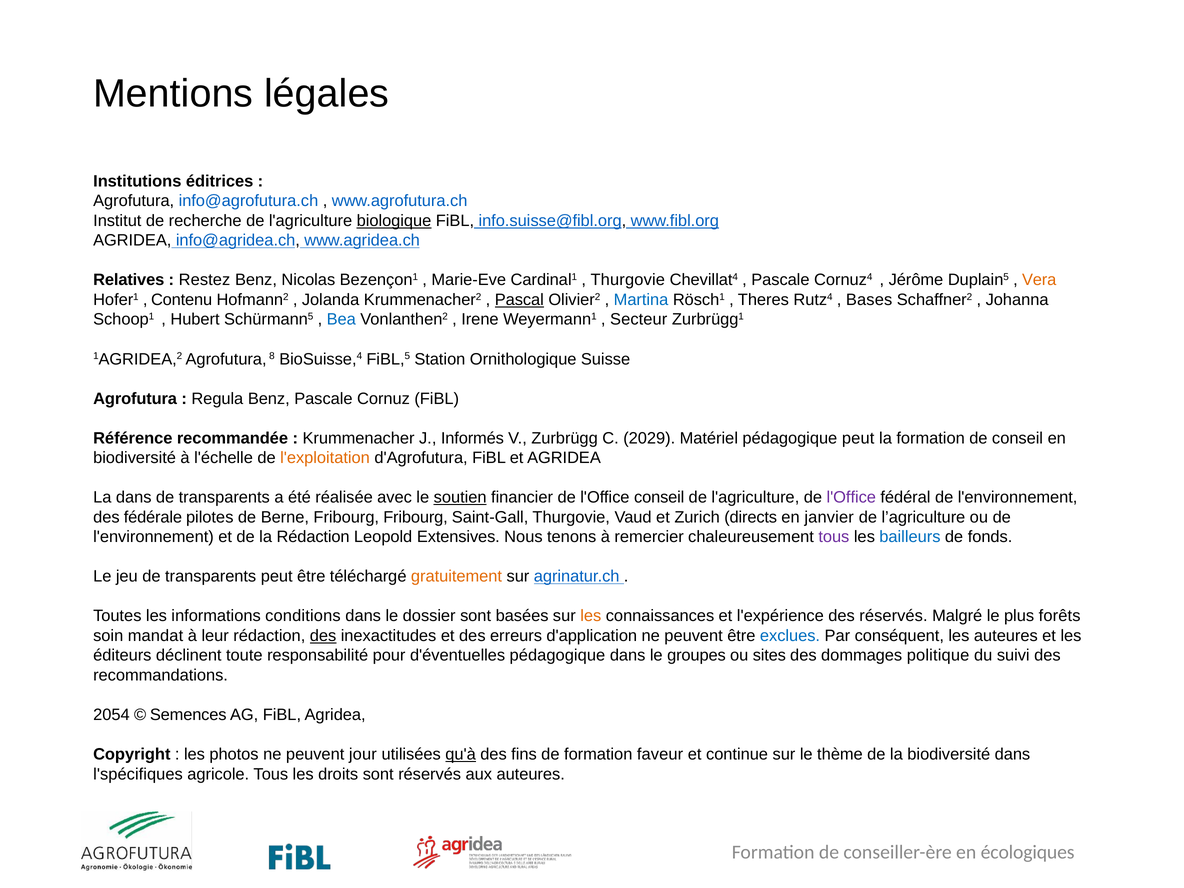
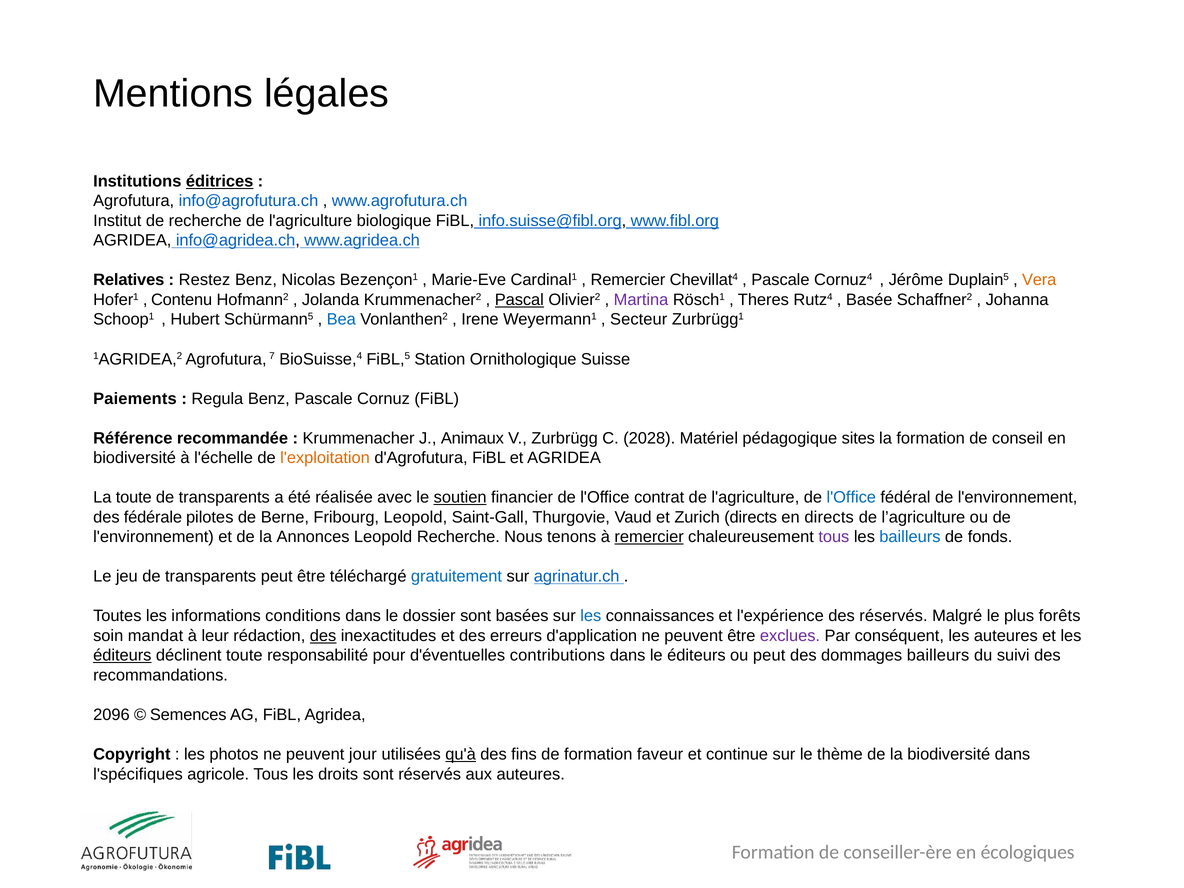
éditrices underline: none -> present
biologique underline: present -> none
Thurgovie at (628, 280): Thurgovie -> Remercier
Martina colour: blue -> purple
Bases: Bases -> Basée
8: 8 -> 7
Agrofutura at (135, 399): Agrofutura -> Paiements
Informés: Informés -> Animaux
2029: 2029 -> 2028
pédagogique peut: peut -> sites
La dans: dans -> toute
l'Office conseil: conseil -> contrat
l'Office at (851, 497) colour: purple -> blue
Fribourg Fribourg: Fribourg -> Leopold
en janvier: janvier -> directs
la Rédaction: Rédaction -> Annonces
Leopold Extensives: Extensives -> Recherche
remercier at (649, 537) underline: none -> present
gratuitement colour: orange -> blue
les at (591, 616) colour: orange -> blue
exclues colour: blue -> purple
éditeurs at (122, 656) underline: none -> present
d'éventuelles pédagogique: pédagogique -> contributions
le groupes: groupes -> éditeurs
ou sites: sites -> peut
dommages politique: politique -> bailleurs
2054: 2054 -> 2096
